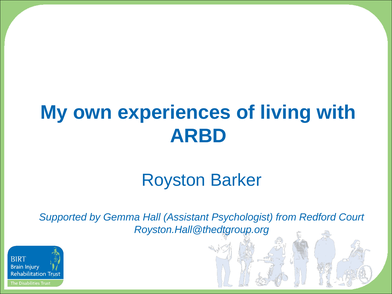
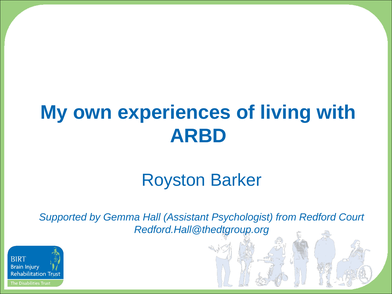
Royston.Hall@thedtgroup.org: Royston.Hall@thedtgroup.org -> Redford.Hall@thedtgroup.org
